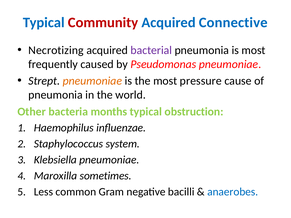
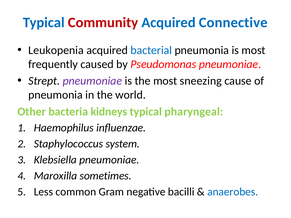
Necrotizing: Necrotizing -> Leukopenia
bacterial colour: purple -> blue
pneumoniae at (92, 81) colour: orange -> purple
pressure: pressure -> sneezing
months: months -> kidneys
obstruction: obstruction -> pharyngeal
